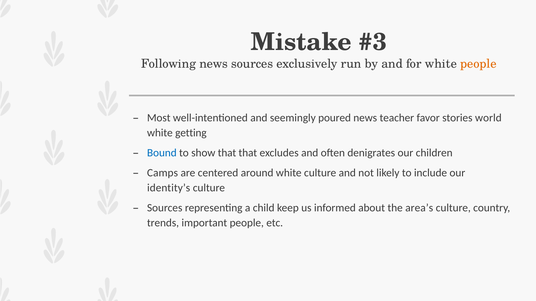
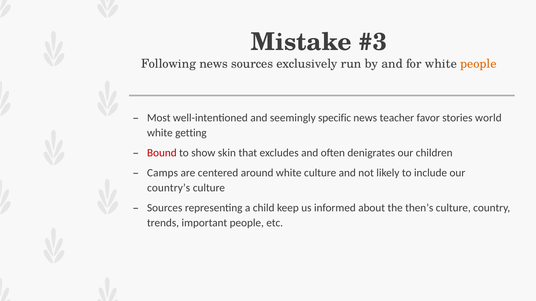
poured: poured -> specific
Bound colour: blue -> red
show that: that -> skin
identity’s: identity’s -> country’s
area’s: area’s -> then’s
